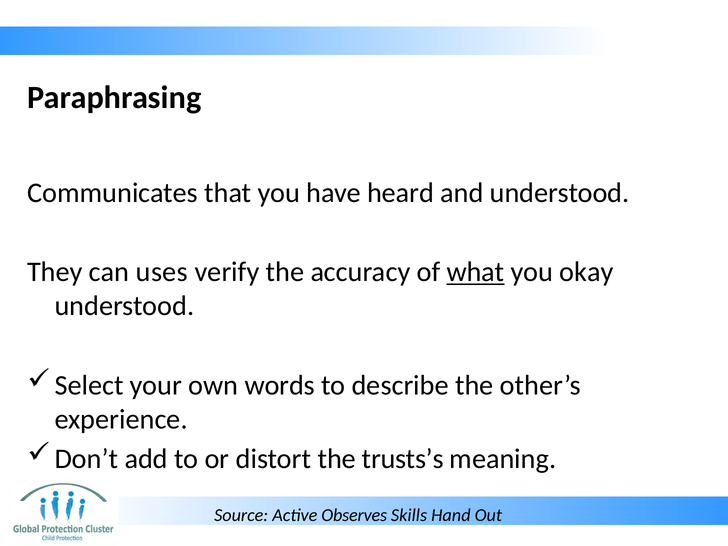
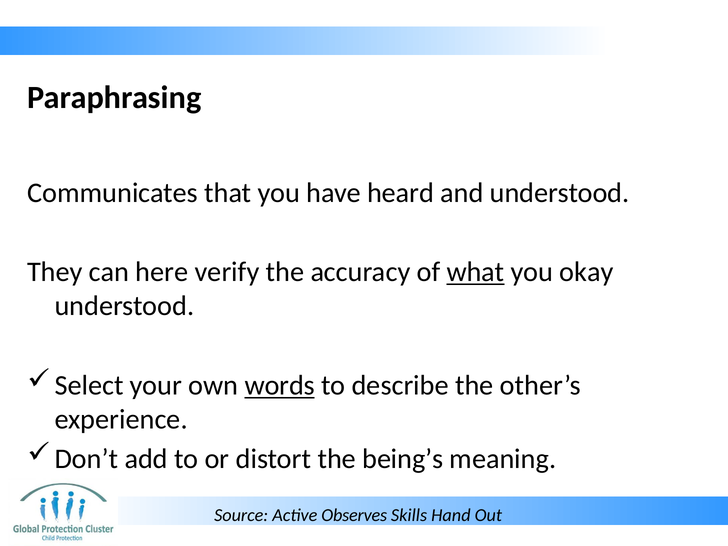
uses: uses -> here
words underline: none -> present
trusts’s: trusts’s -> being’s
